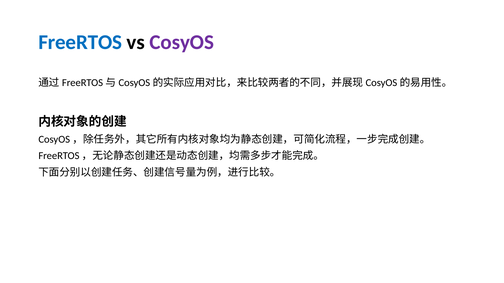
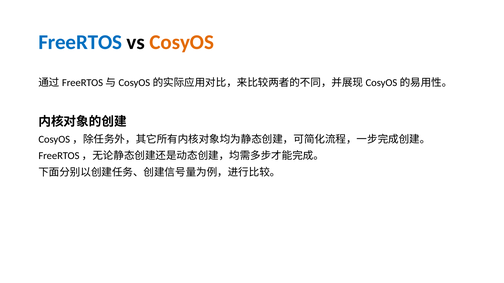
CosyOS colour: purple -> orange
